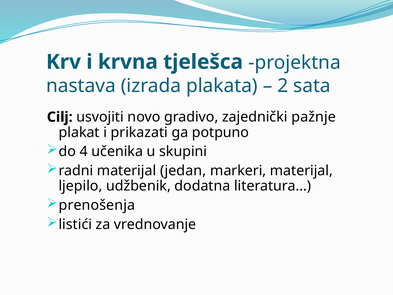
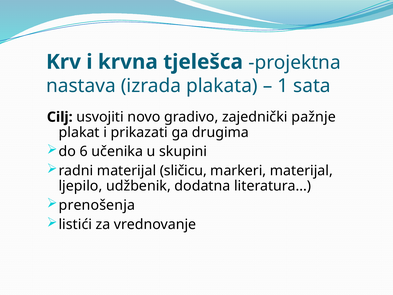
2: 2 -> 1
potpuno: potpuno -> drugima
4: 4 -> 6
jedan: jedan -> sličicu
